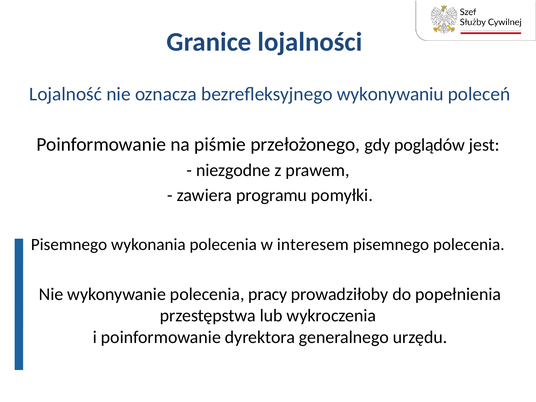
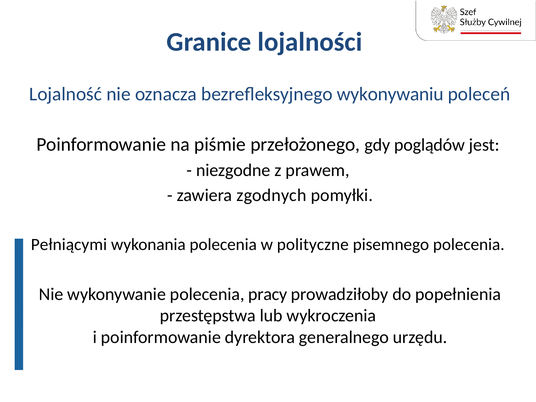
programu: programu -> zgodnych
Pisemnego at (69, 245): Pisemnego -> Pełniącymi
interesem: interesem -> polityczne
